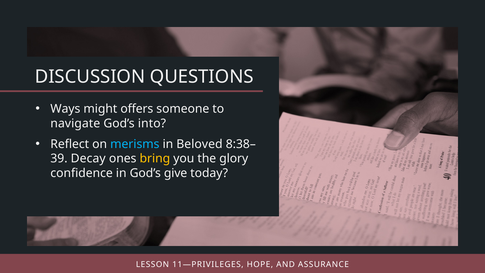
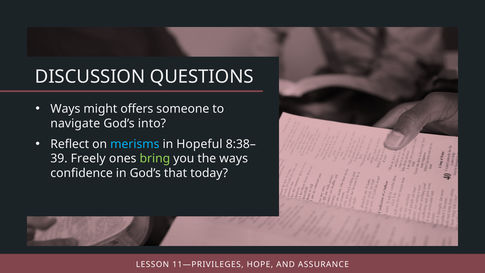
Beloved: Beloved -> Hopeful
Decay: Decay -> Freely
bring colour: yellow -> light green
the glory: glory -> ways
give: give -> that
